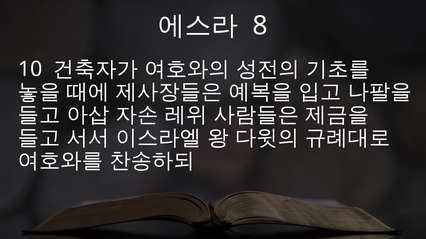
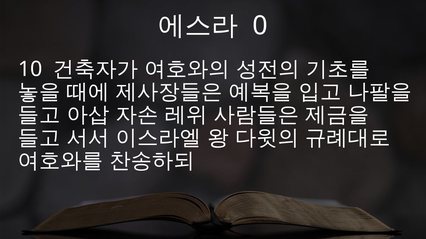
8: 8 -> 0
